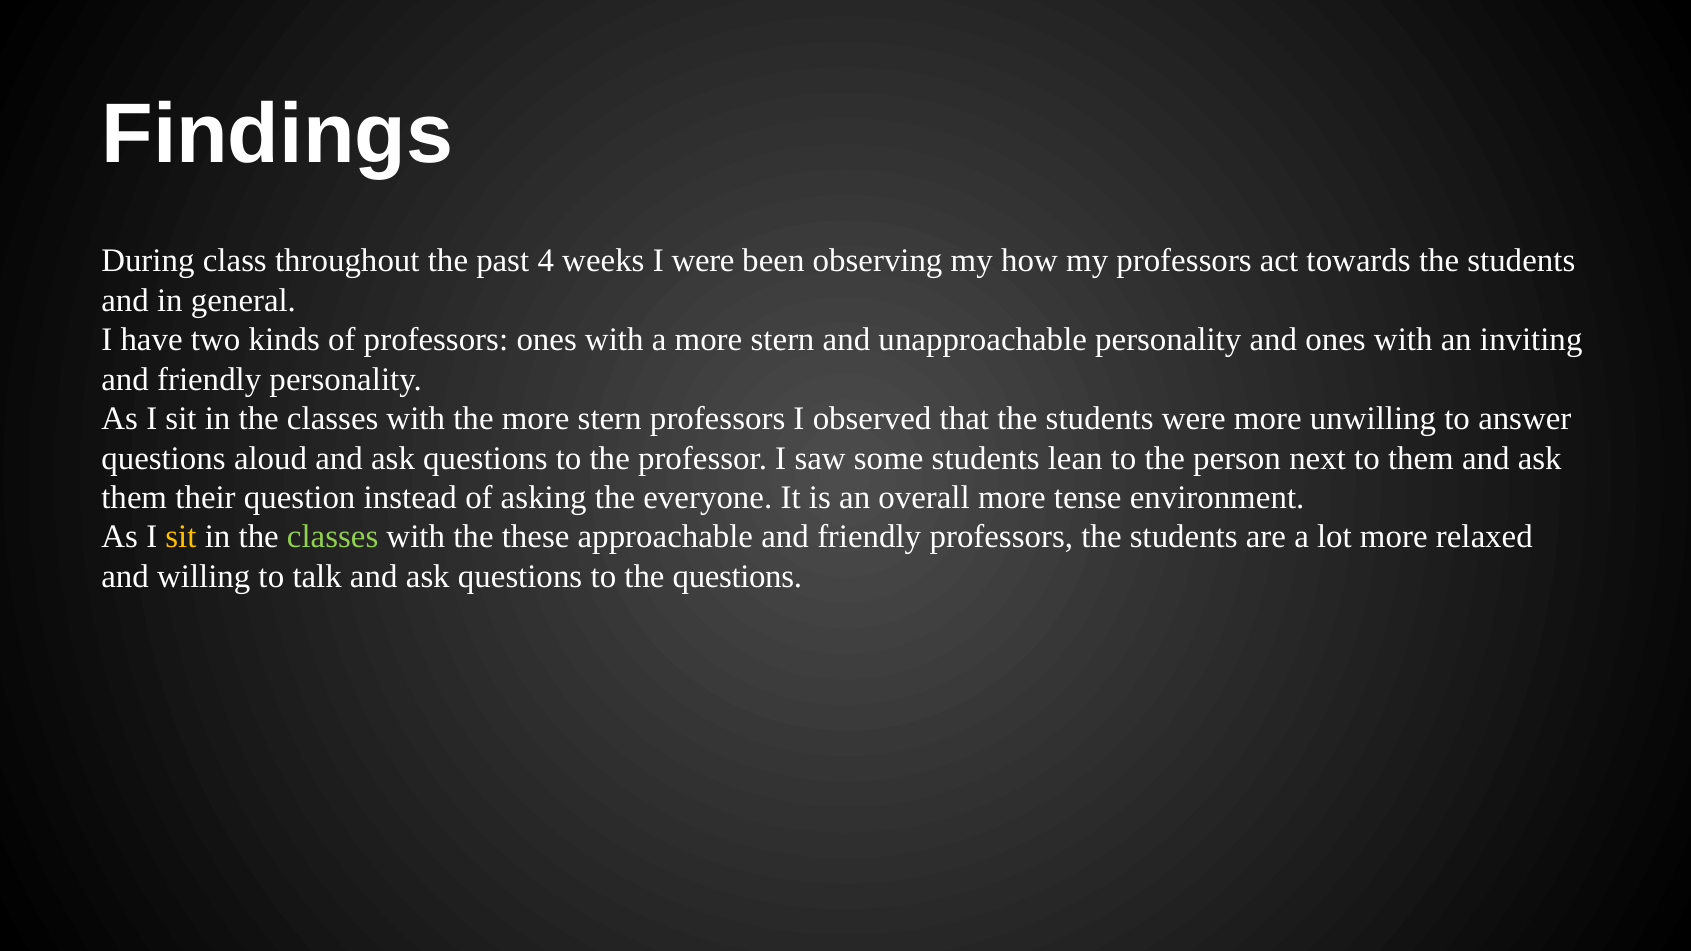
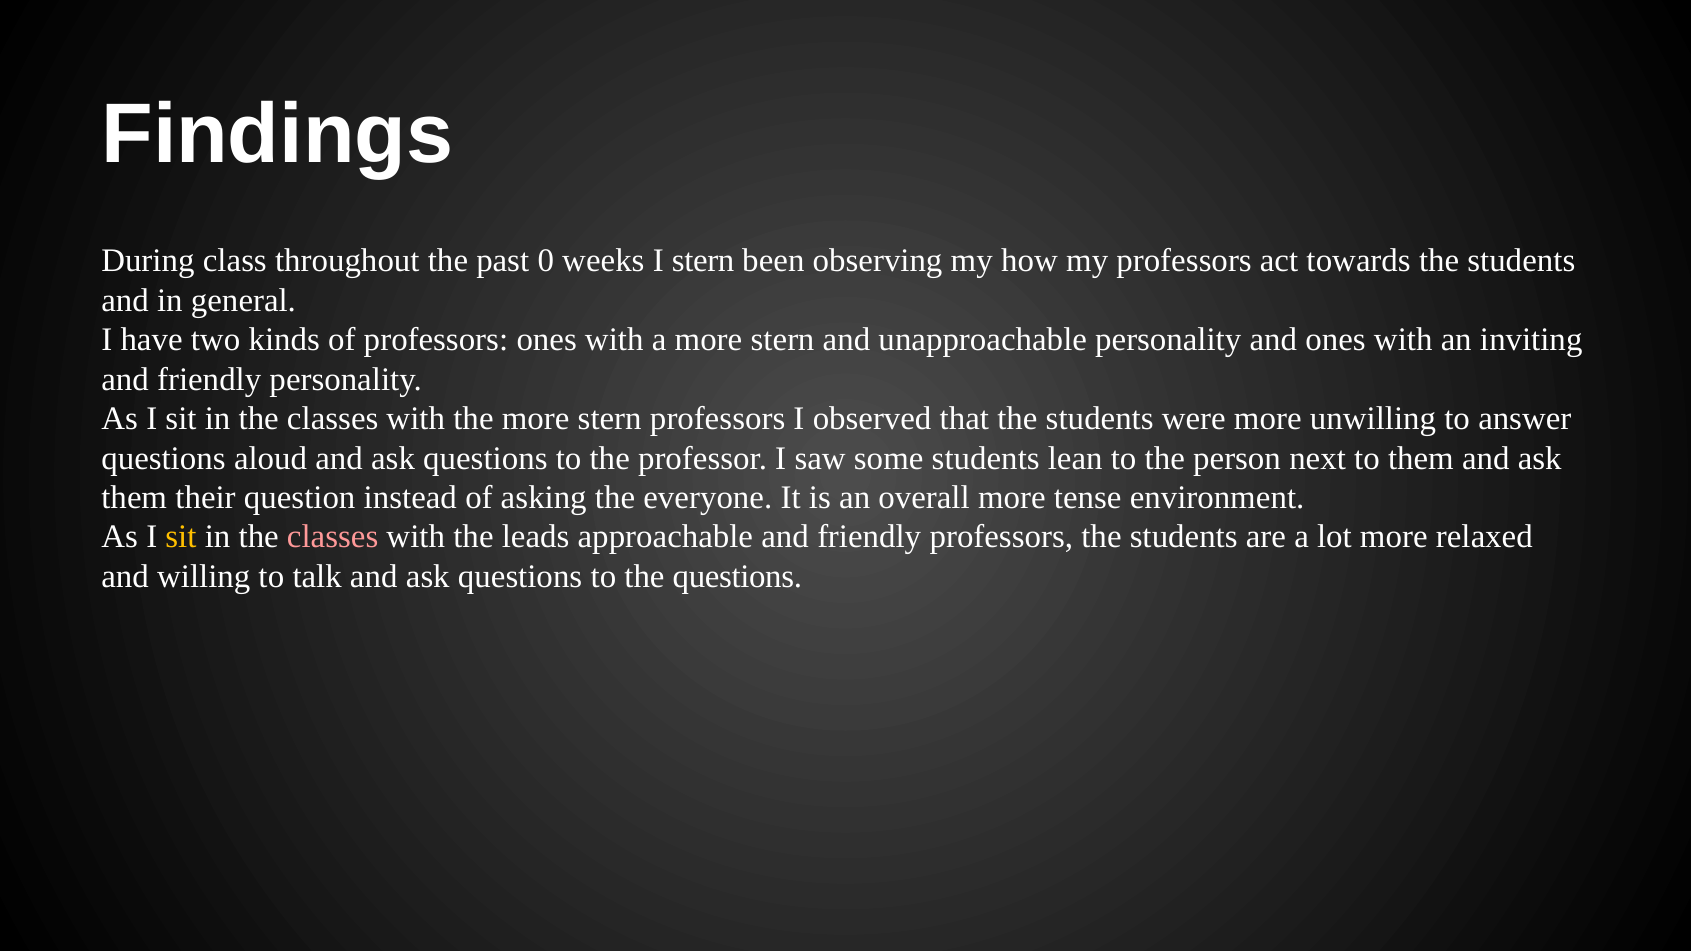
4: 4 -> 0
I were: were -> stern
classes at (333, 537) colour: light green -> pink
these: these -> leads
